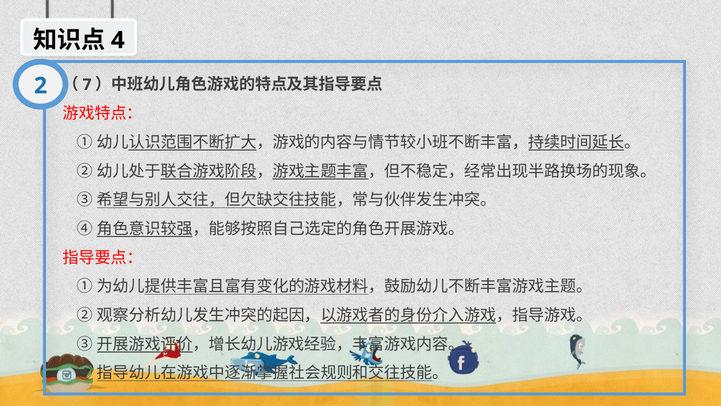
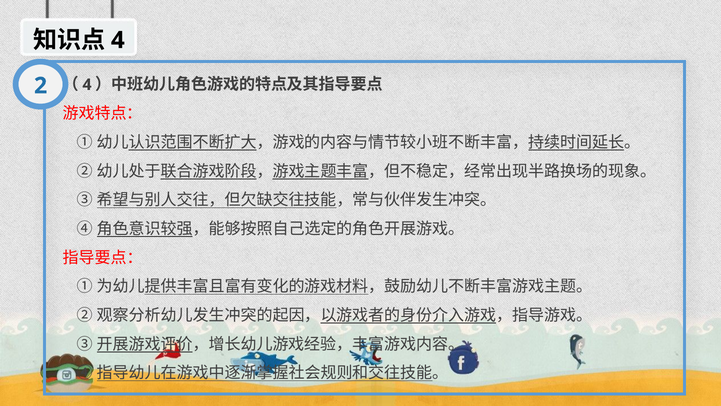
7 at (87, 85): 7 -> 4
